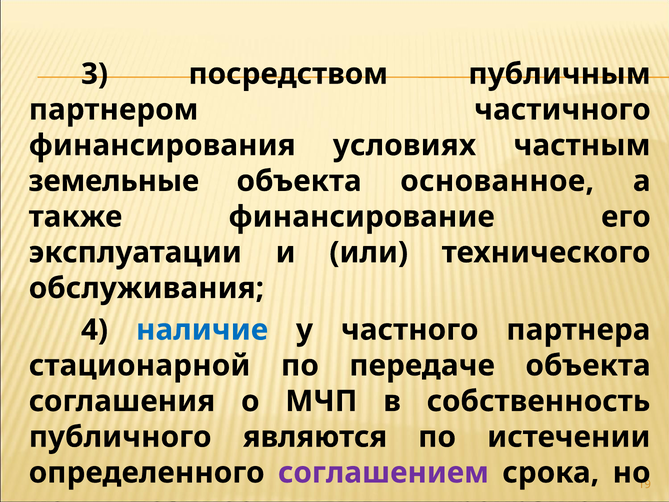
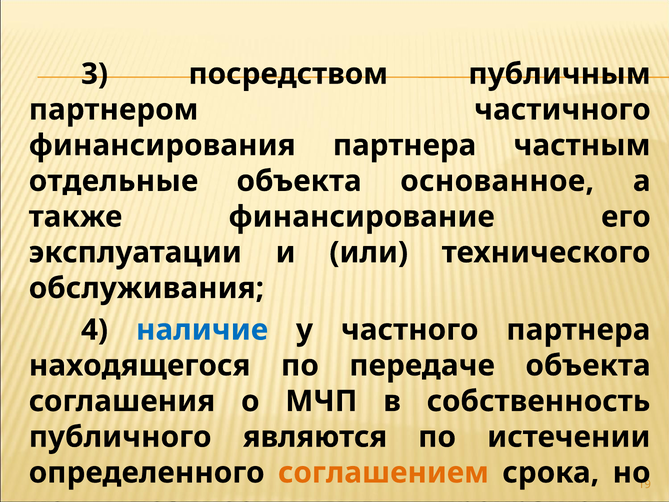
финансирования условиях: условиях -> партнера
земельные: земельные -> отдельные
стационарной: стационарной -> находящегося
соглашением colour: purple -> orange
